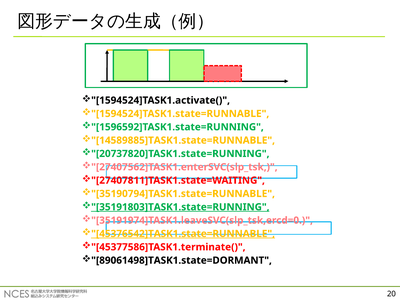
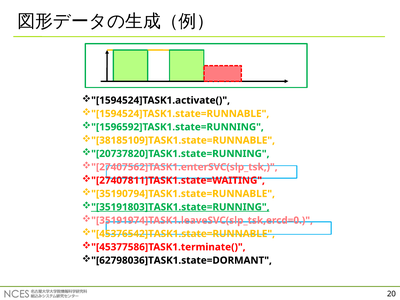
14589885]TASK1.state=RUNNABLE: 14589885]TASK1.state=RUNNABLE -> 38185109]TASK1.state=RUNNABLE
45376542]TASK1.state=RUNNABLE underline: present -> none
89061498]TASK1.state=DORMANT: 89061498]TASK1.state=DORMANT -> 62798036]TASK1.state=DORMANT
